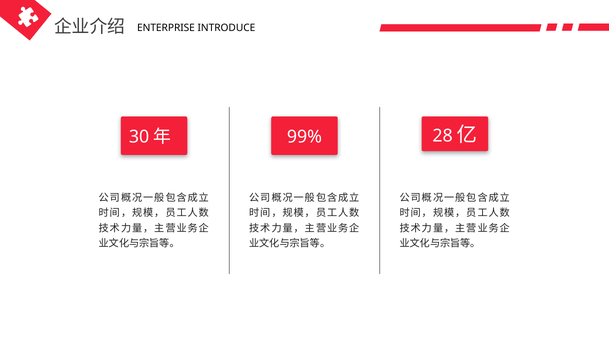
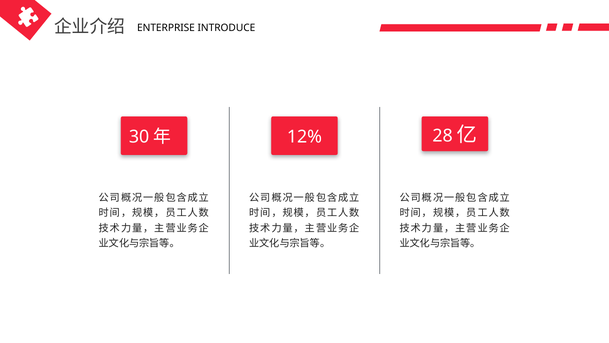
99%: 99% -> 12%
